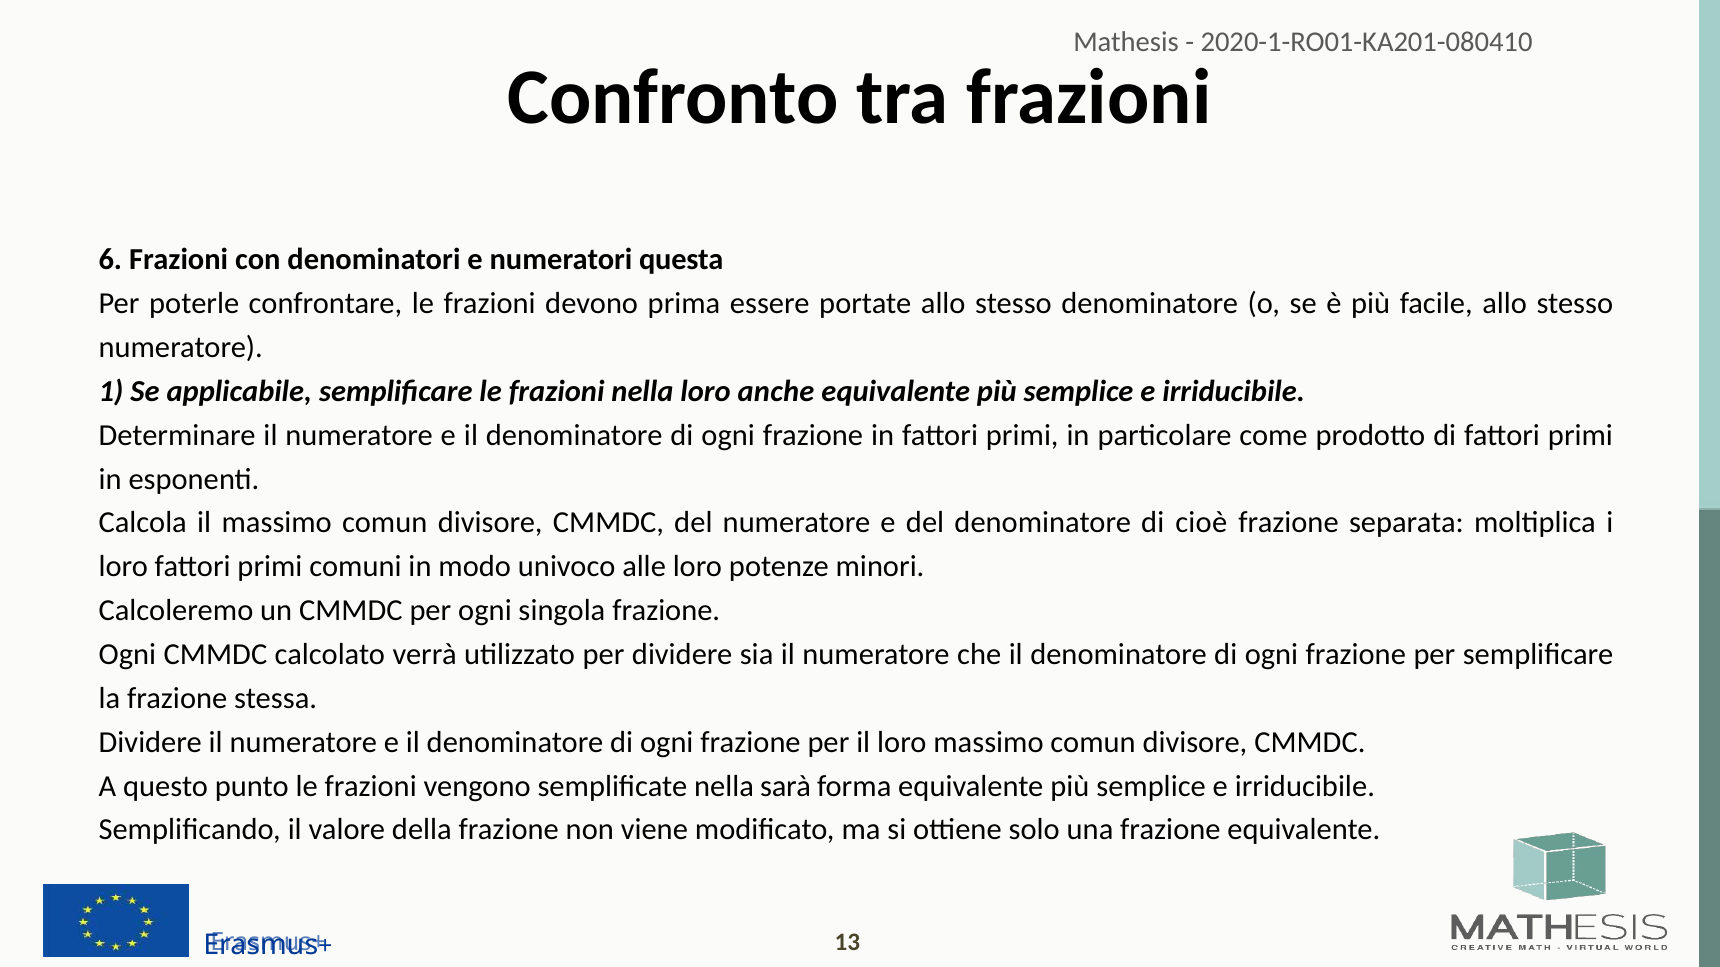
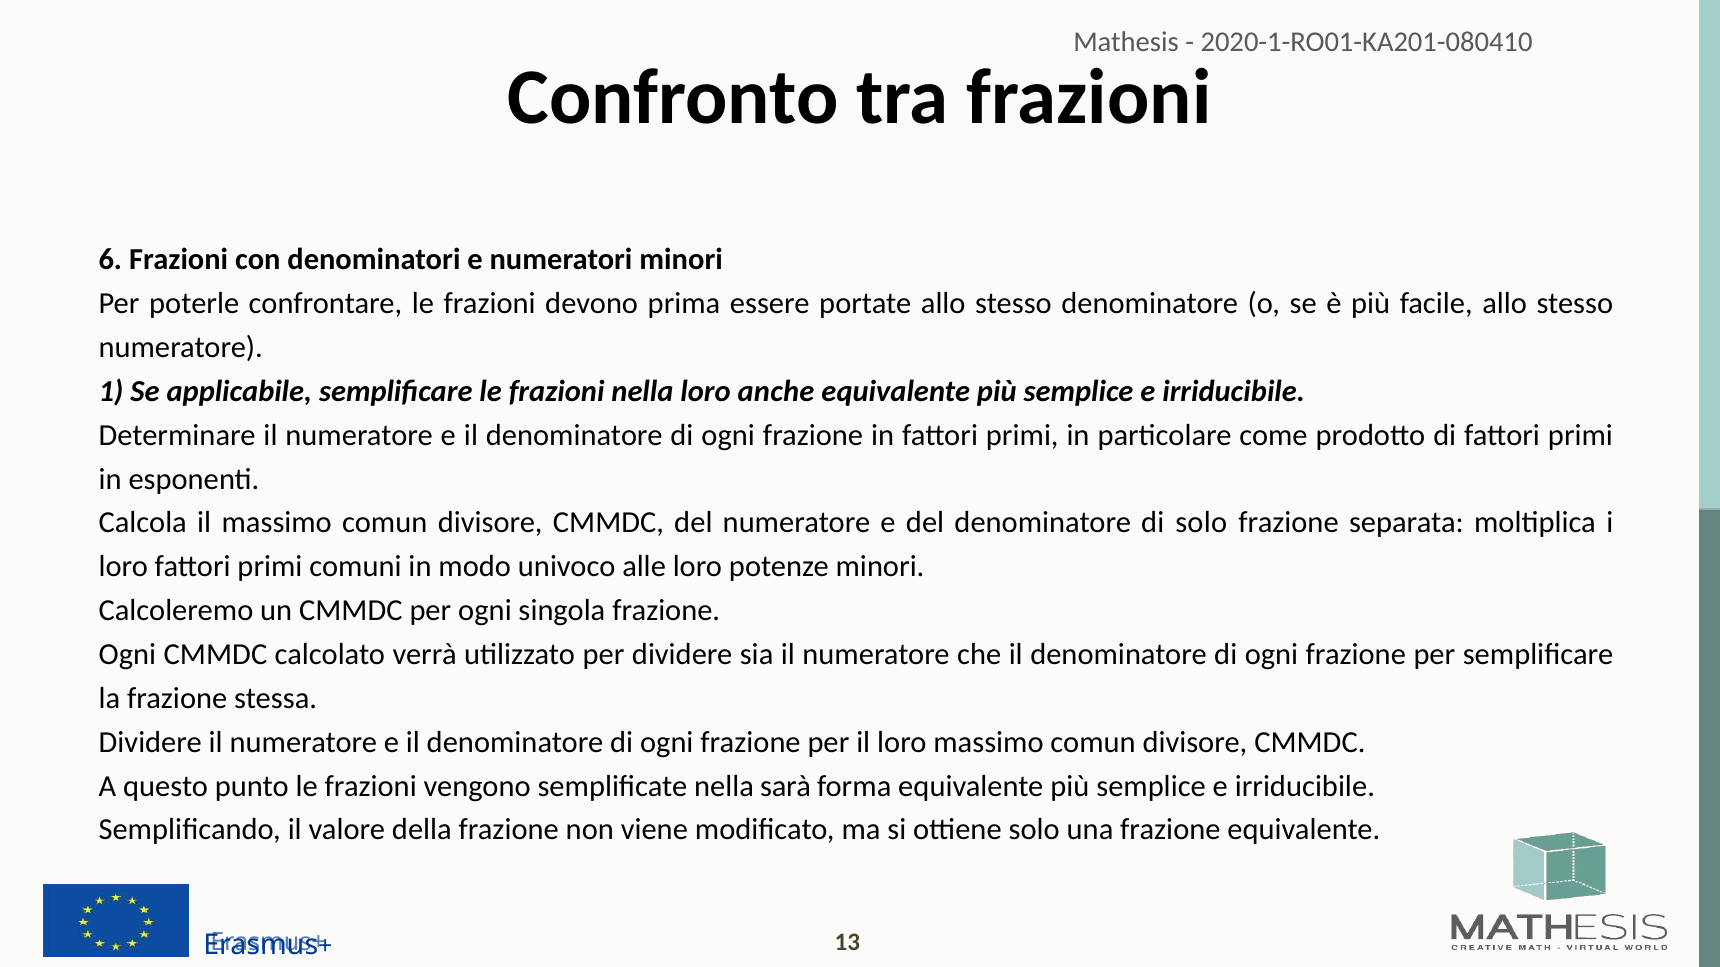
numeratori questa: questa -> minori
di cioè: cioè -> solo
